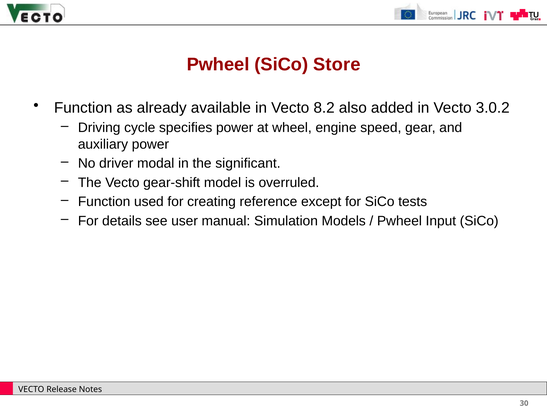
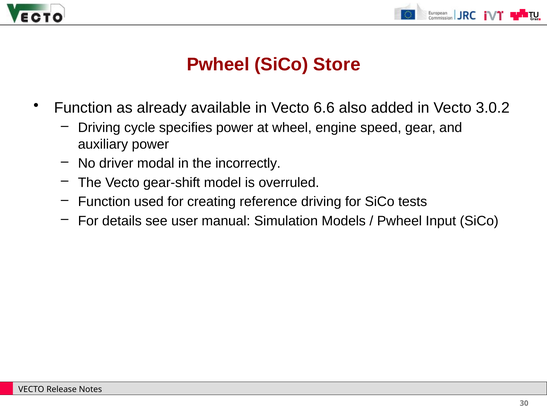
8.2: 8.2 -> 6.6
significant: significant -> incorrectly
reference except: except -> driving
